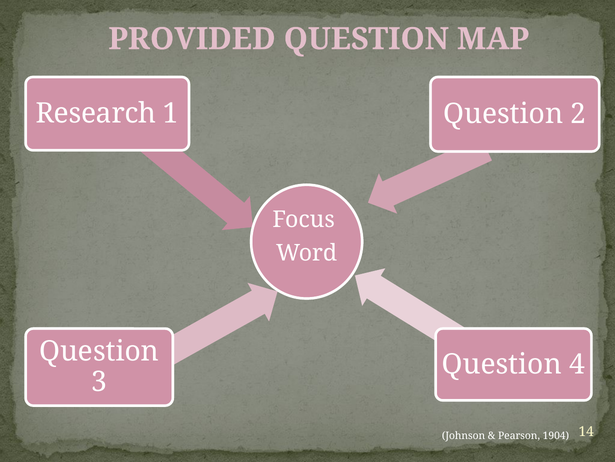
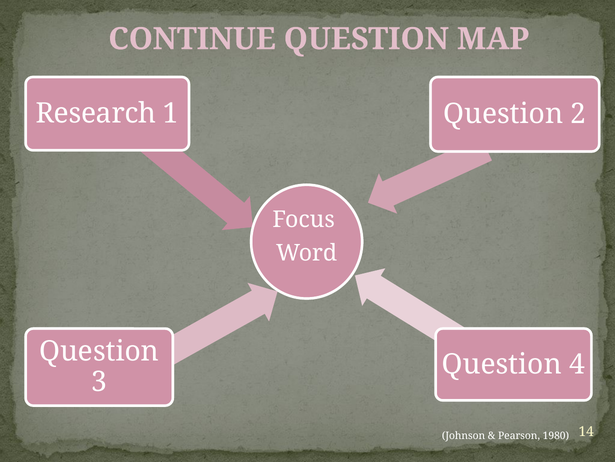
PROVIDED: PROVIDED -> CONTINUE
1904: 1904 -> 1980
